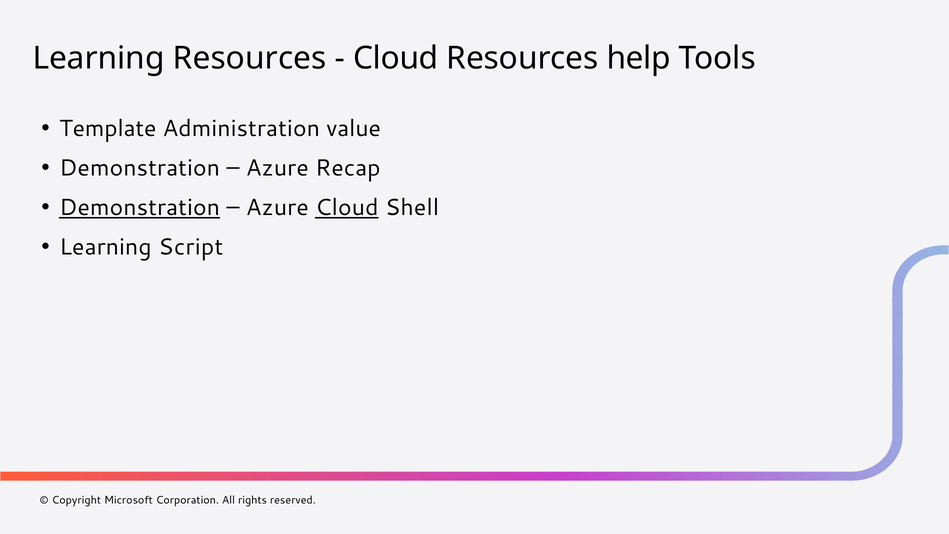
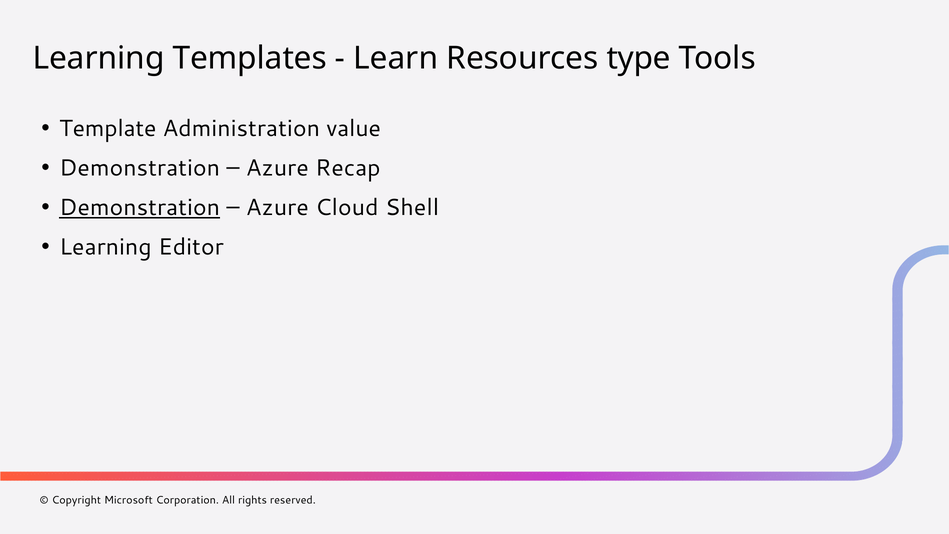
Learning Resources: Resources -> Templates
Cloud at (396, 58): Cloud -> Learn
help: help -> type
Cloud at (347, 208) underline: present -> none
Script: Script -> Editor
